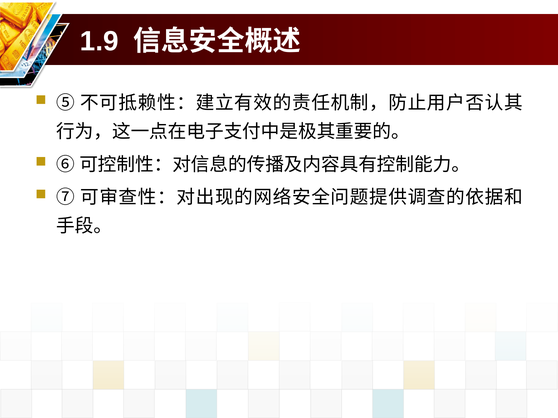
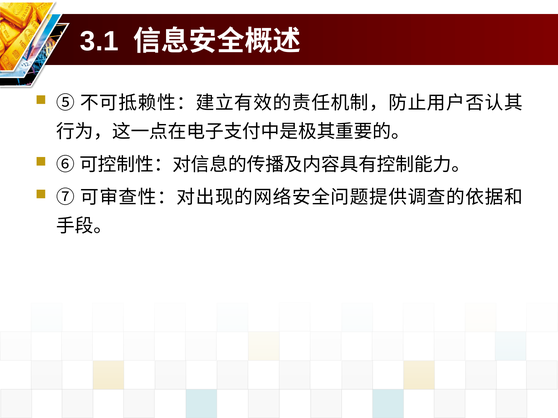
1.9: 1.9 -> 3.1
